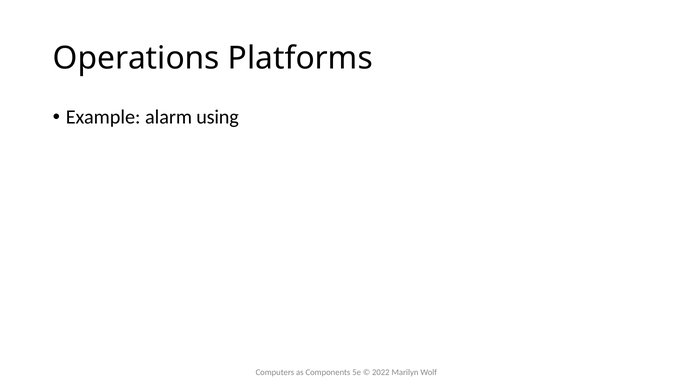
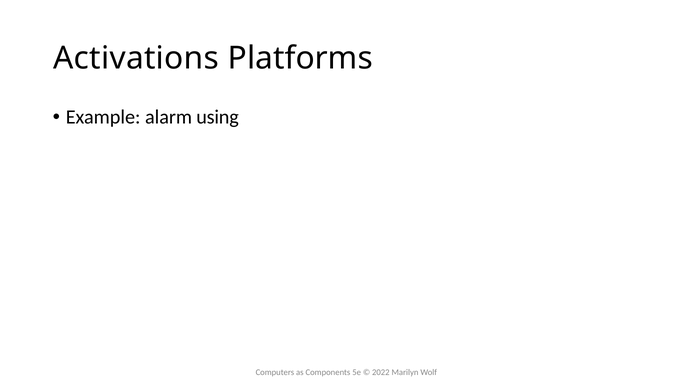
Operations: Operations -> Activations
